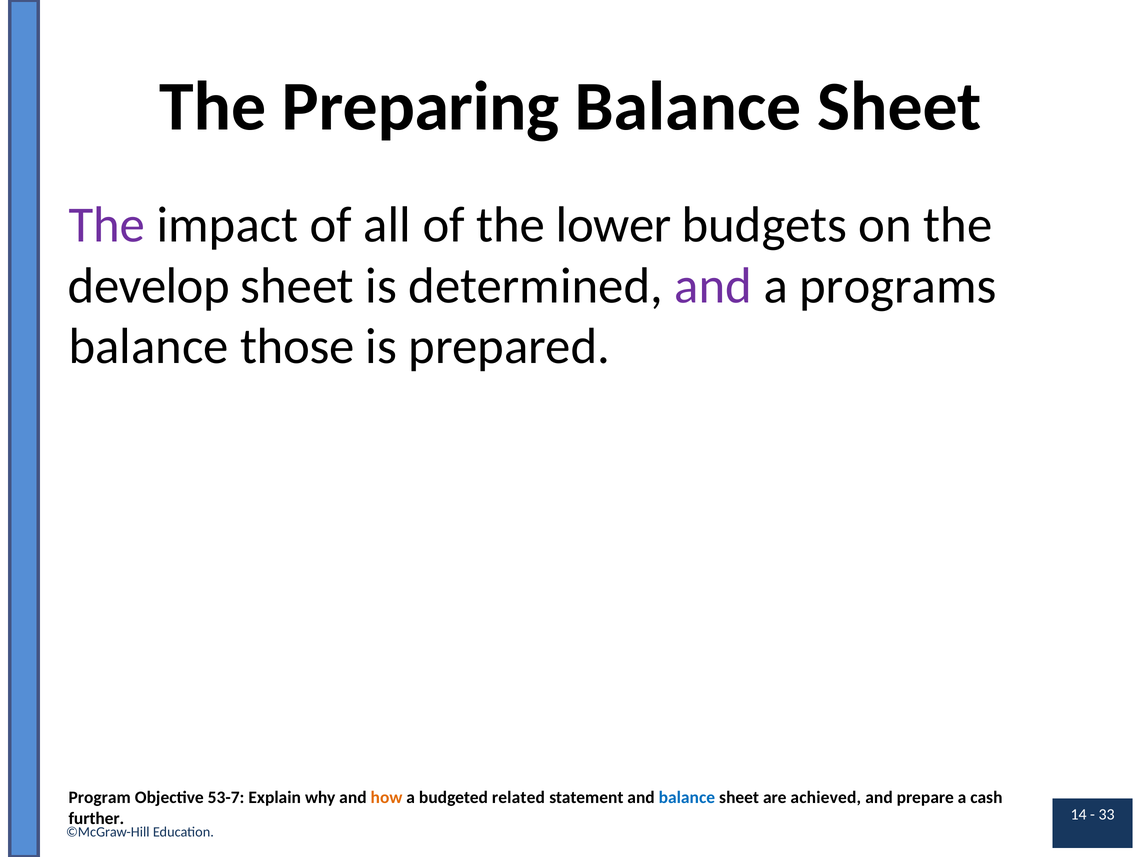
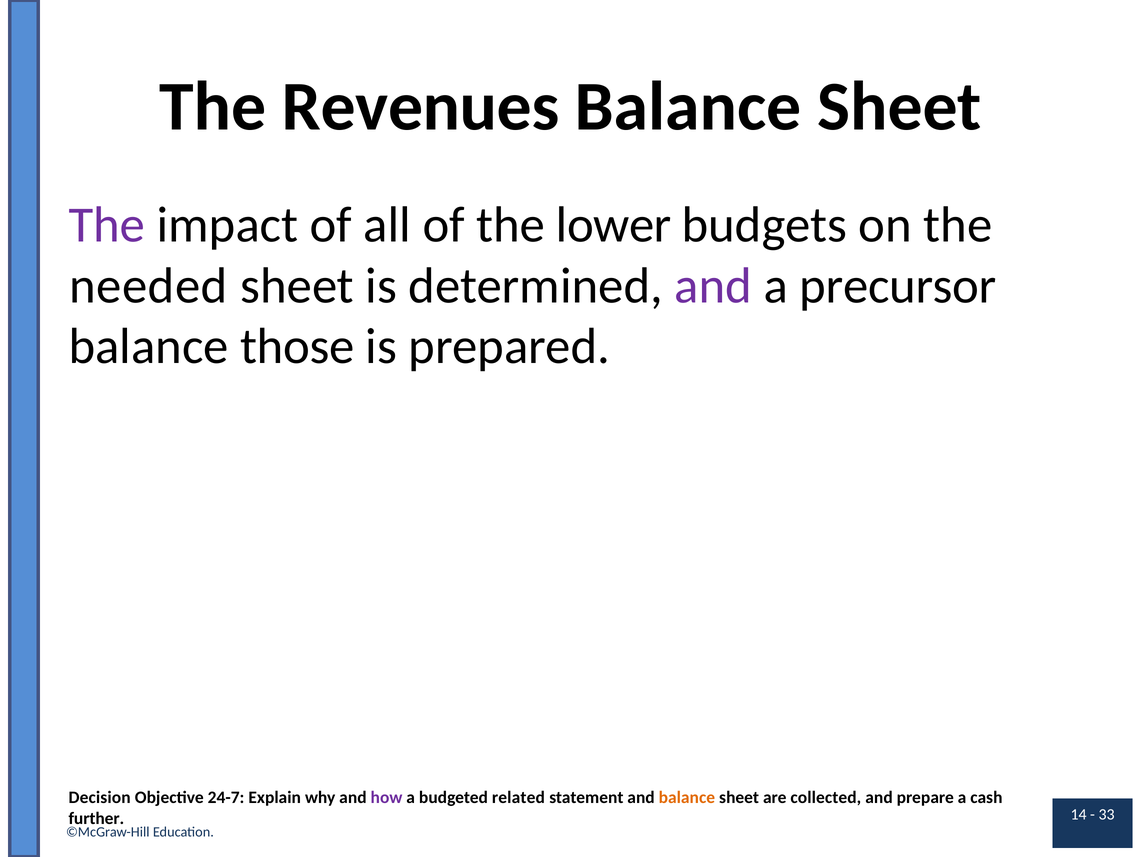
Preparing: Preparing -> Revenues
develop: develop -> needed
programs: programs -> precursor
Program: Program -> Decision
53-7: 53-7 -> 24-7
how colour: orange -> purple
balance at (687, 797) colour: blue -> orange
achieved: achieved -> collected
